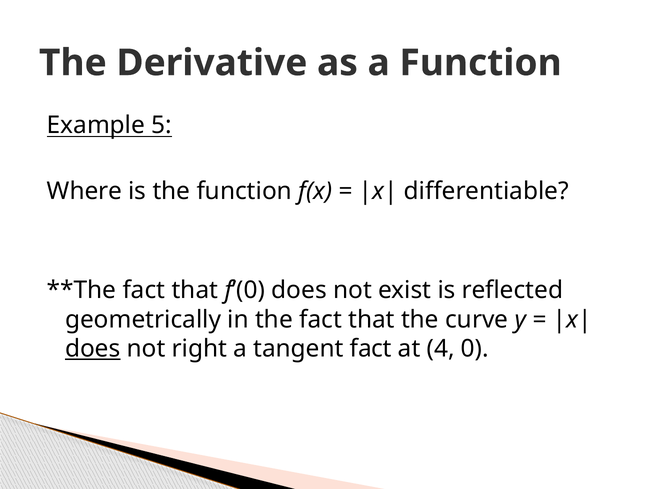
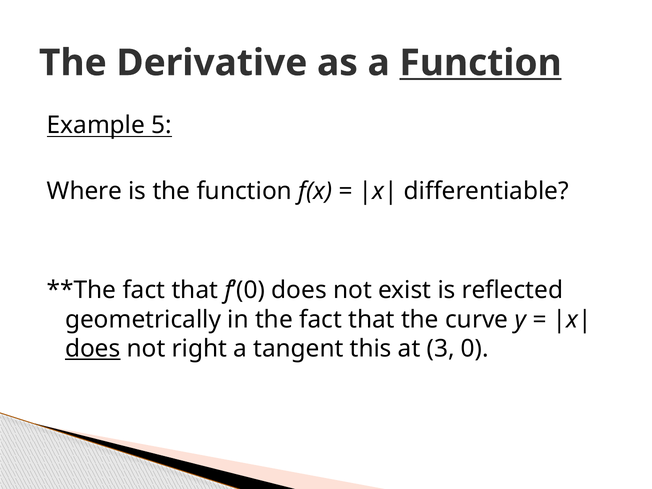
Function at (481, 63) underline: none -> present
tangent fact: fact -> this
4: 4 -> 3
